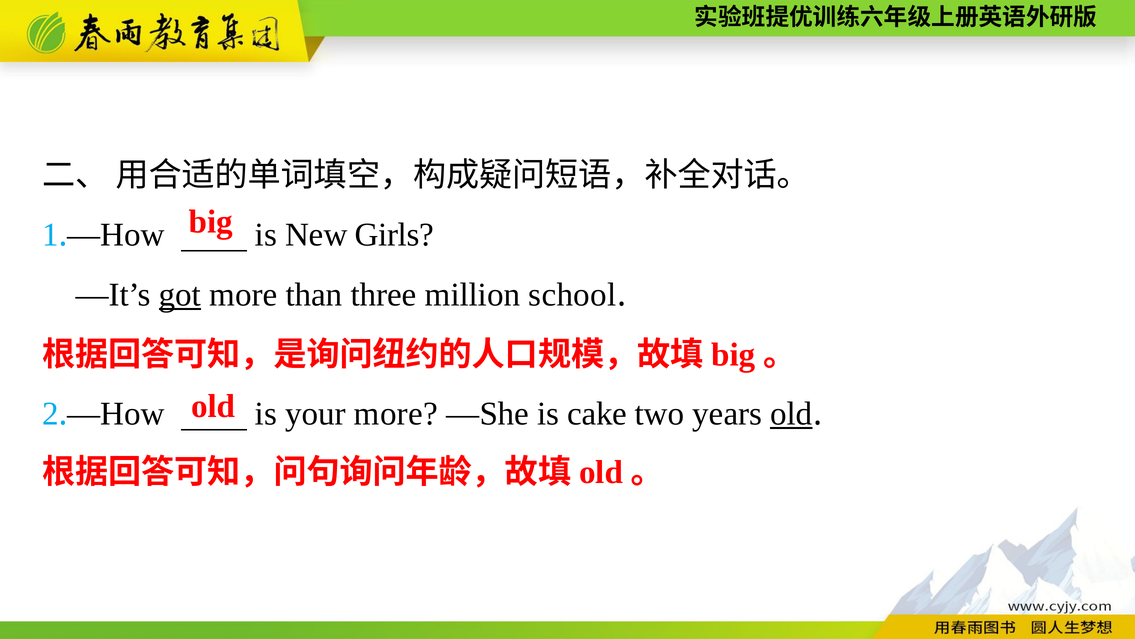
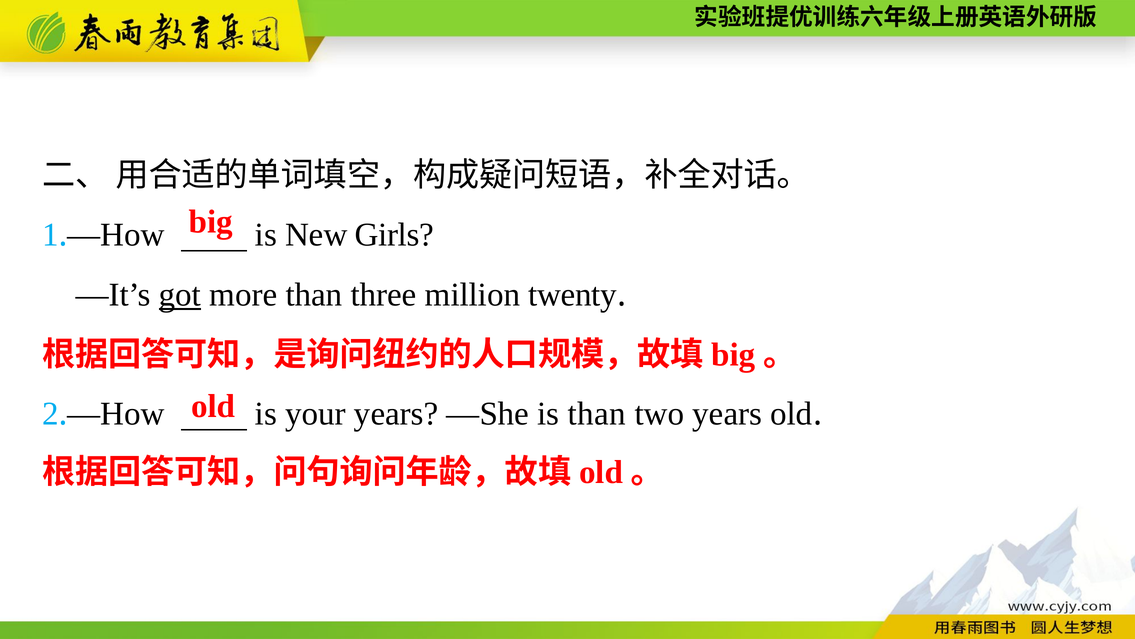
school: school -> twenty
your more: more -> years
is cake: cake -> than
old at (791, 414) underline: present -> none
